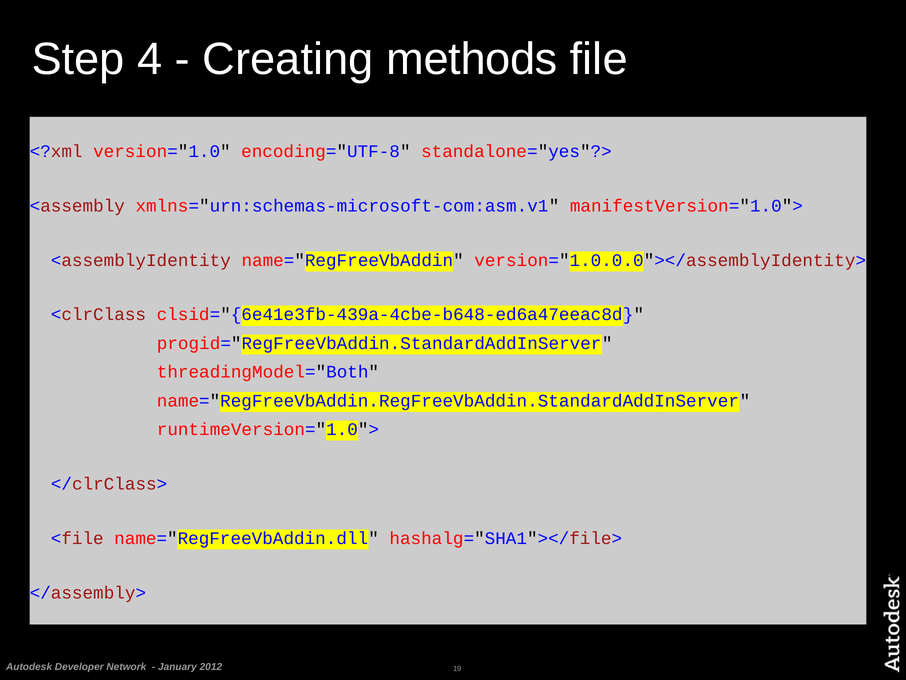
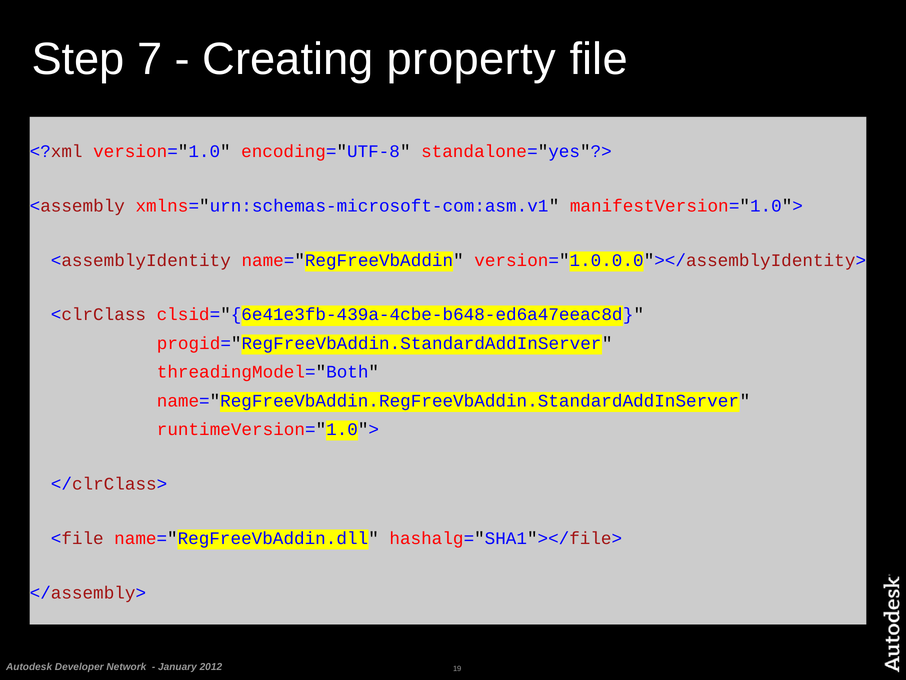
4: 4 -> 7
methods: methods -> property
